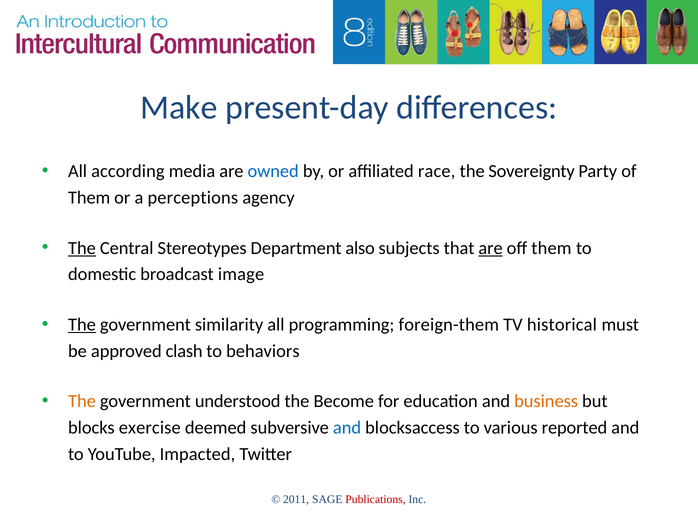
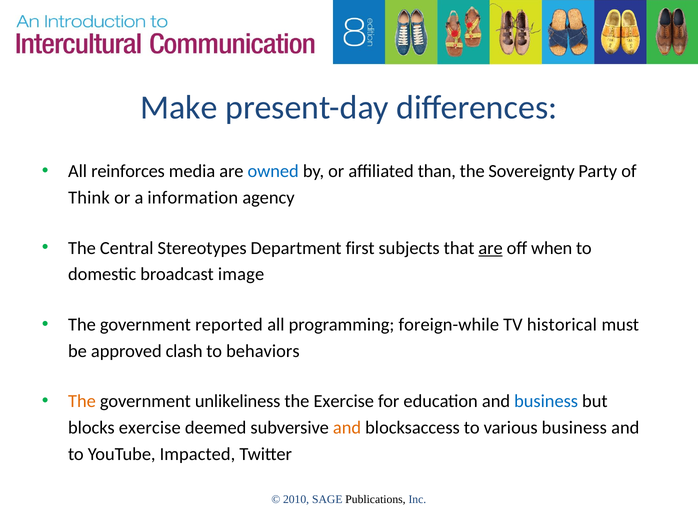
according: according -> reinforces
race: race -> than
Them at (89, 198): Them -> Think
perceptions: perceptions -> information
The at (82, 248) underline: present -> none
also: also -> first
off them: them -> when
The at (82, 325) underline: present -> none
similarity: similarity -> reported
foreign-them: foreign-them -> foreign-while
understood: understood -> unlikeliness
the Become: Become -> Exercise
business at (546, 402) colour: orange -> blue
and at (347, 428) colour: blue -> orange
various reported: reported -> business
2011: 2011 -> 2010
Publications colour: red -> black
